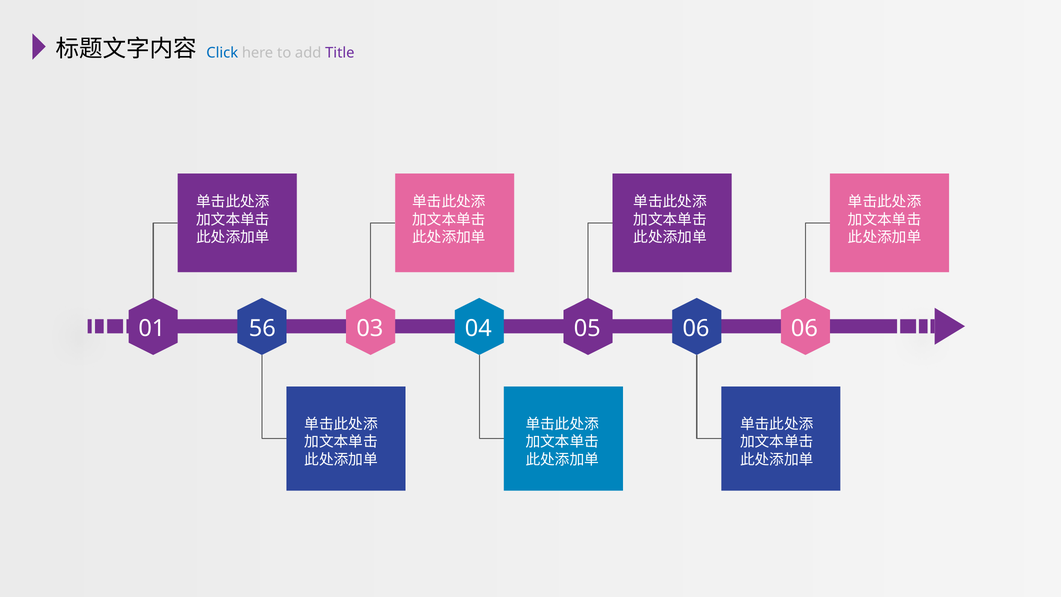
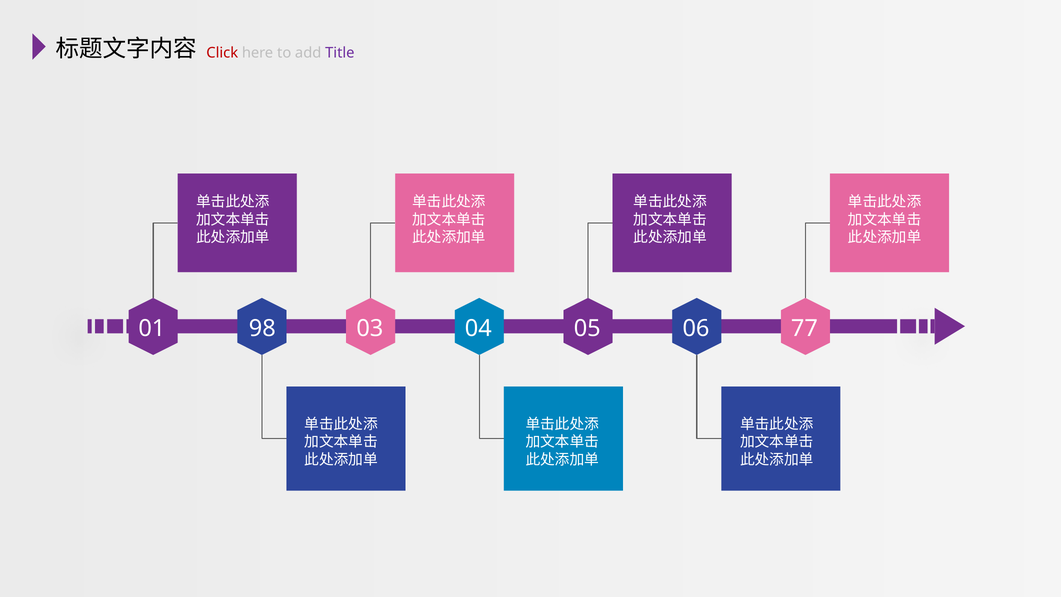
Click colour: blue -> red
56: 56 -> 98
06 06: 06 -> 77
